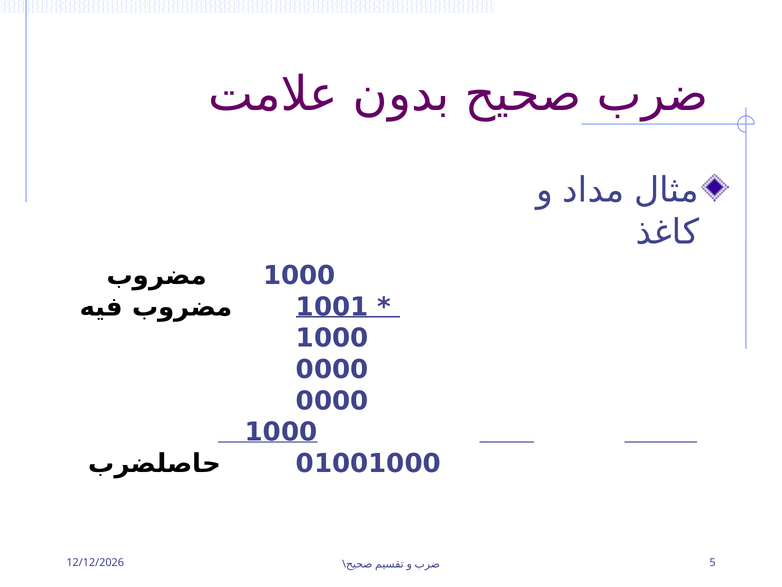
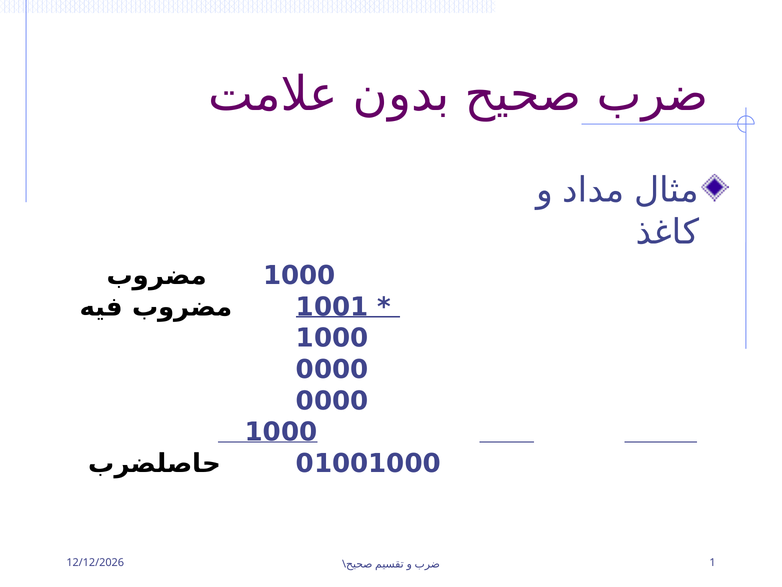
5: 5 -> 1
